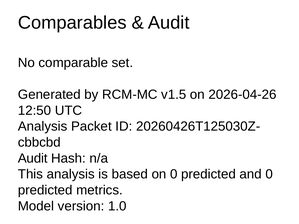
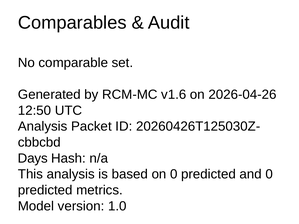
v1.5: v1.5 -> v1.6
Audit at (33, 158): Audit -> Days
